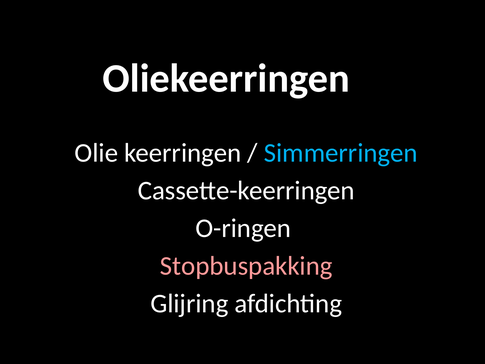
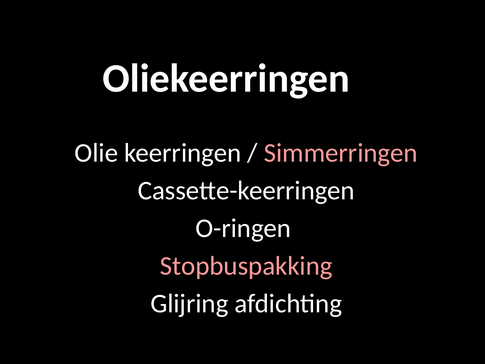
Simmerringen colour: light blue -> pink
